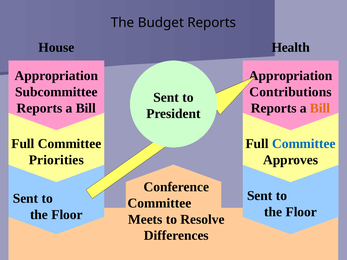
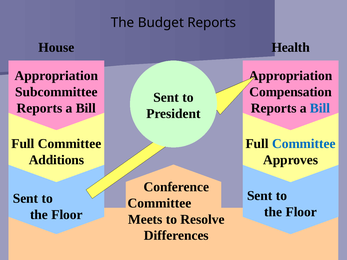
Contributions: Contributions -> Compensation
Bill at (320, 108) colour: orange -> blue
Priorities: Priorities -> Additions
